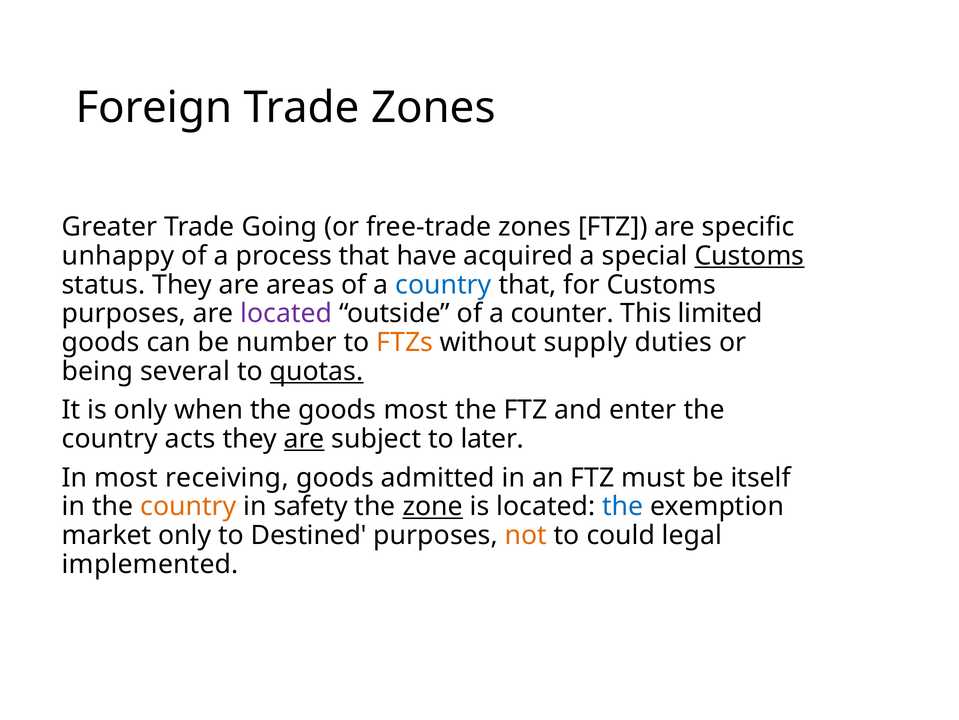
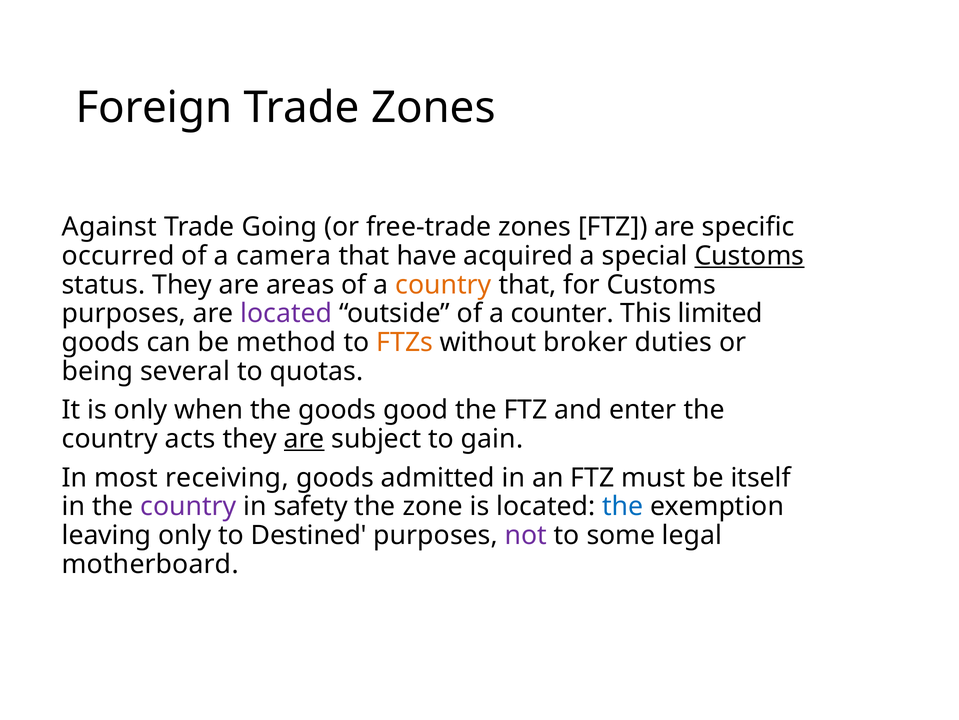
Greater: Greater -> Against
unhappy: unhappy -> occurred
process: process -> camera
country at (443, 284) colour: blue -> orange
number: number -> method
supply: supply -> broker
quotas underline: present -> none
goods most: most -> good
later: later -> gain
country at (188, 506) colour: orange -> purple
zone underline: present -> none
market: market -> leaving
not colour: orange -> purple
could: could -> some
implemented: implemented -> motherboard
